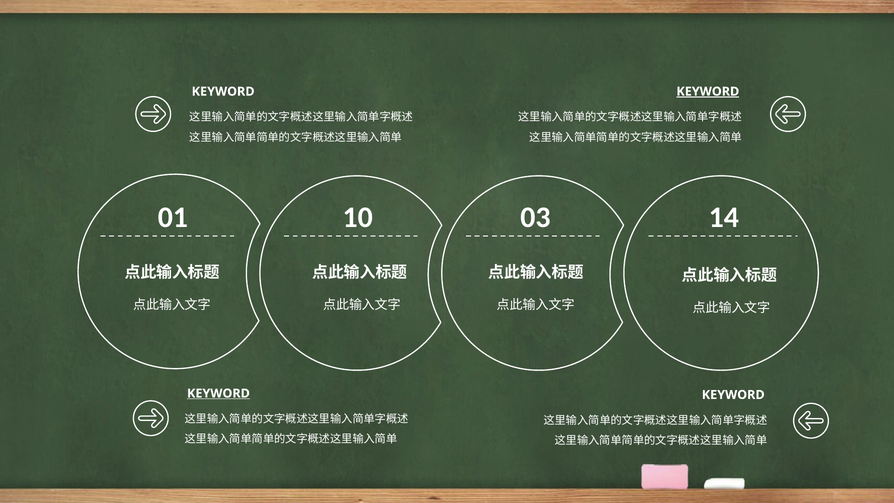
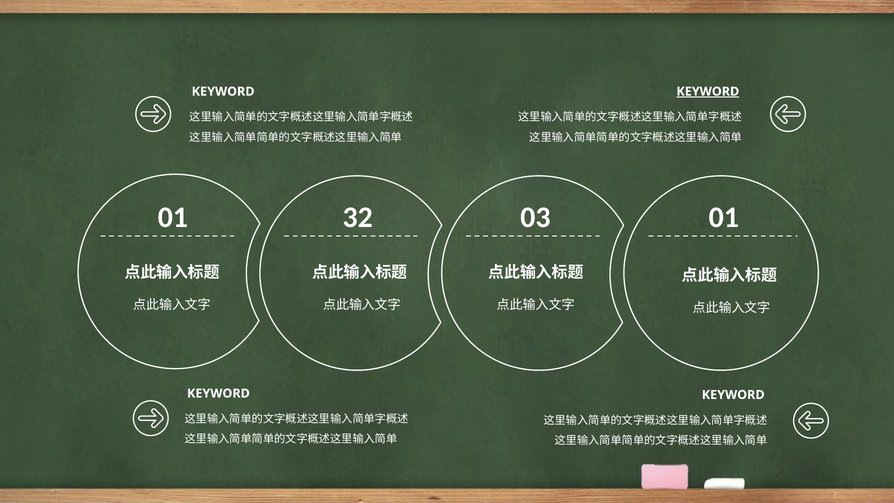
10: 10 -> 32
03 14: 14 -> 01
KEYWORD at (218, 393) underline: present -> none
